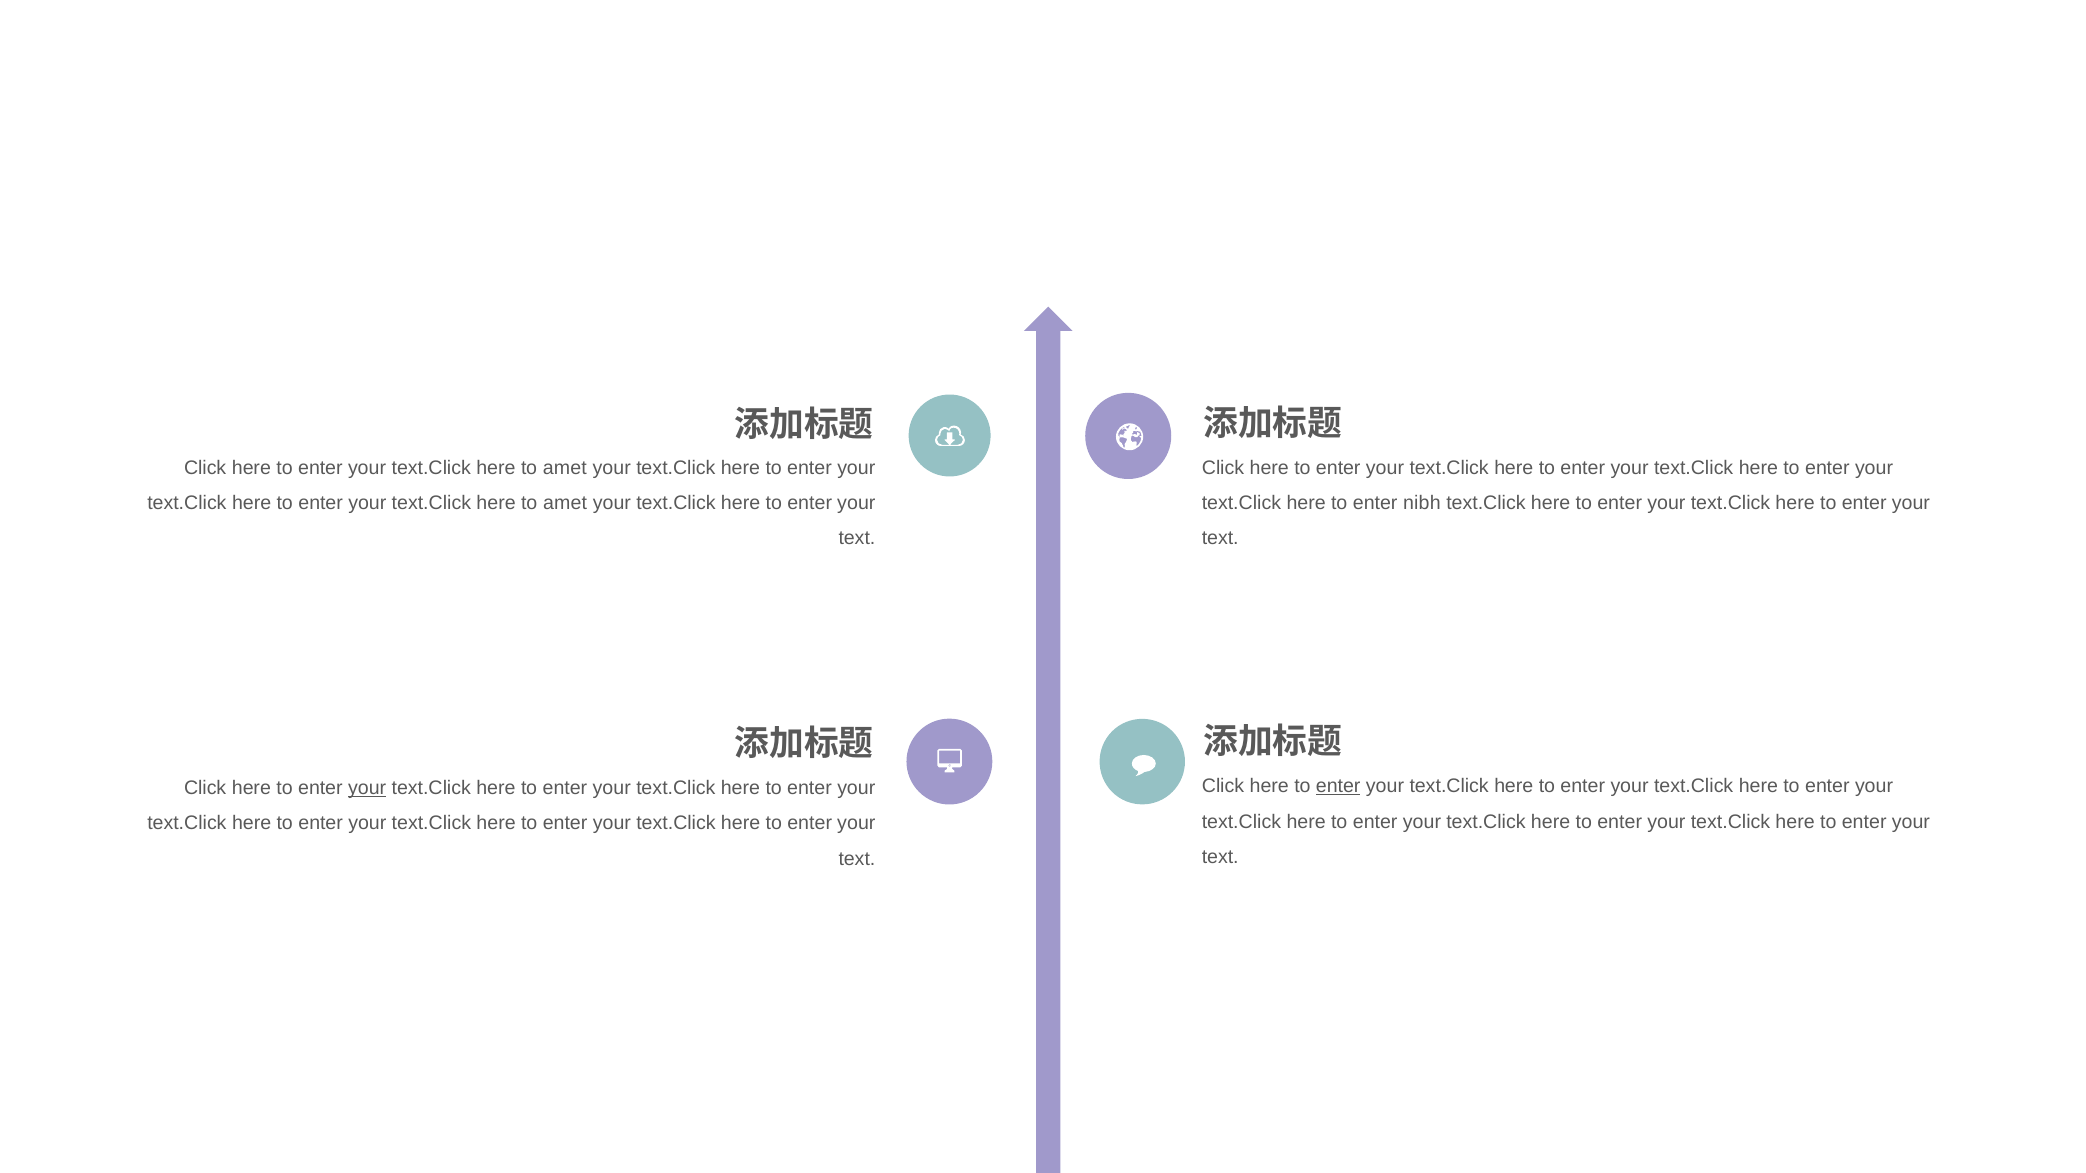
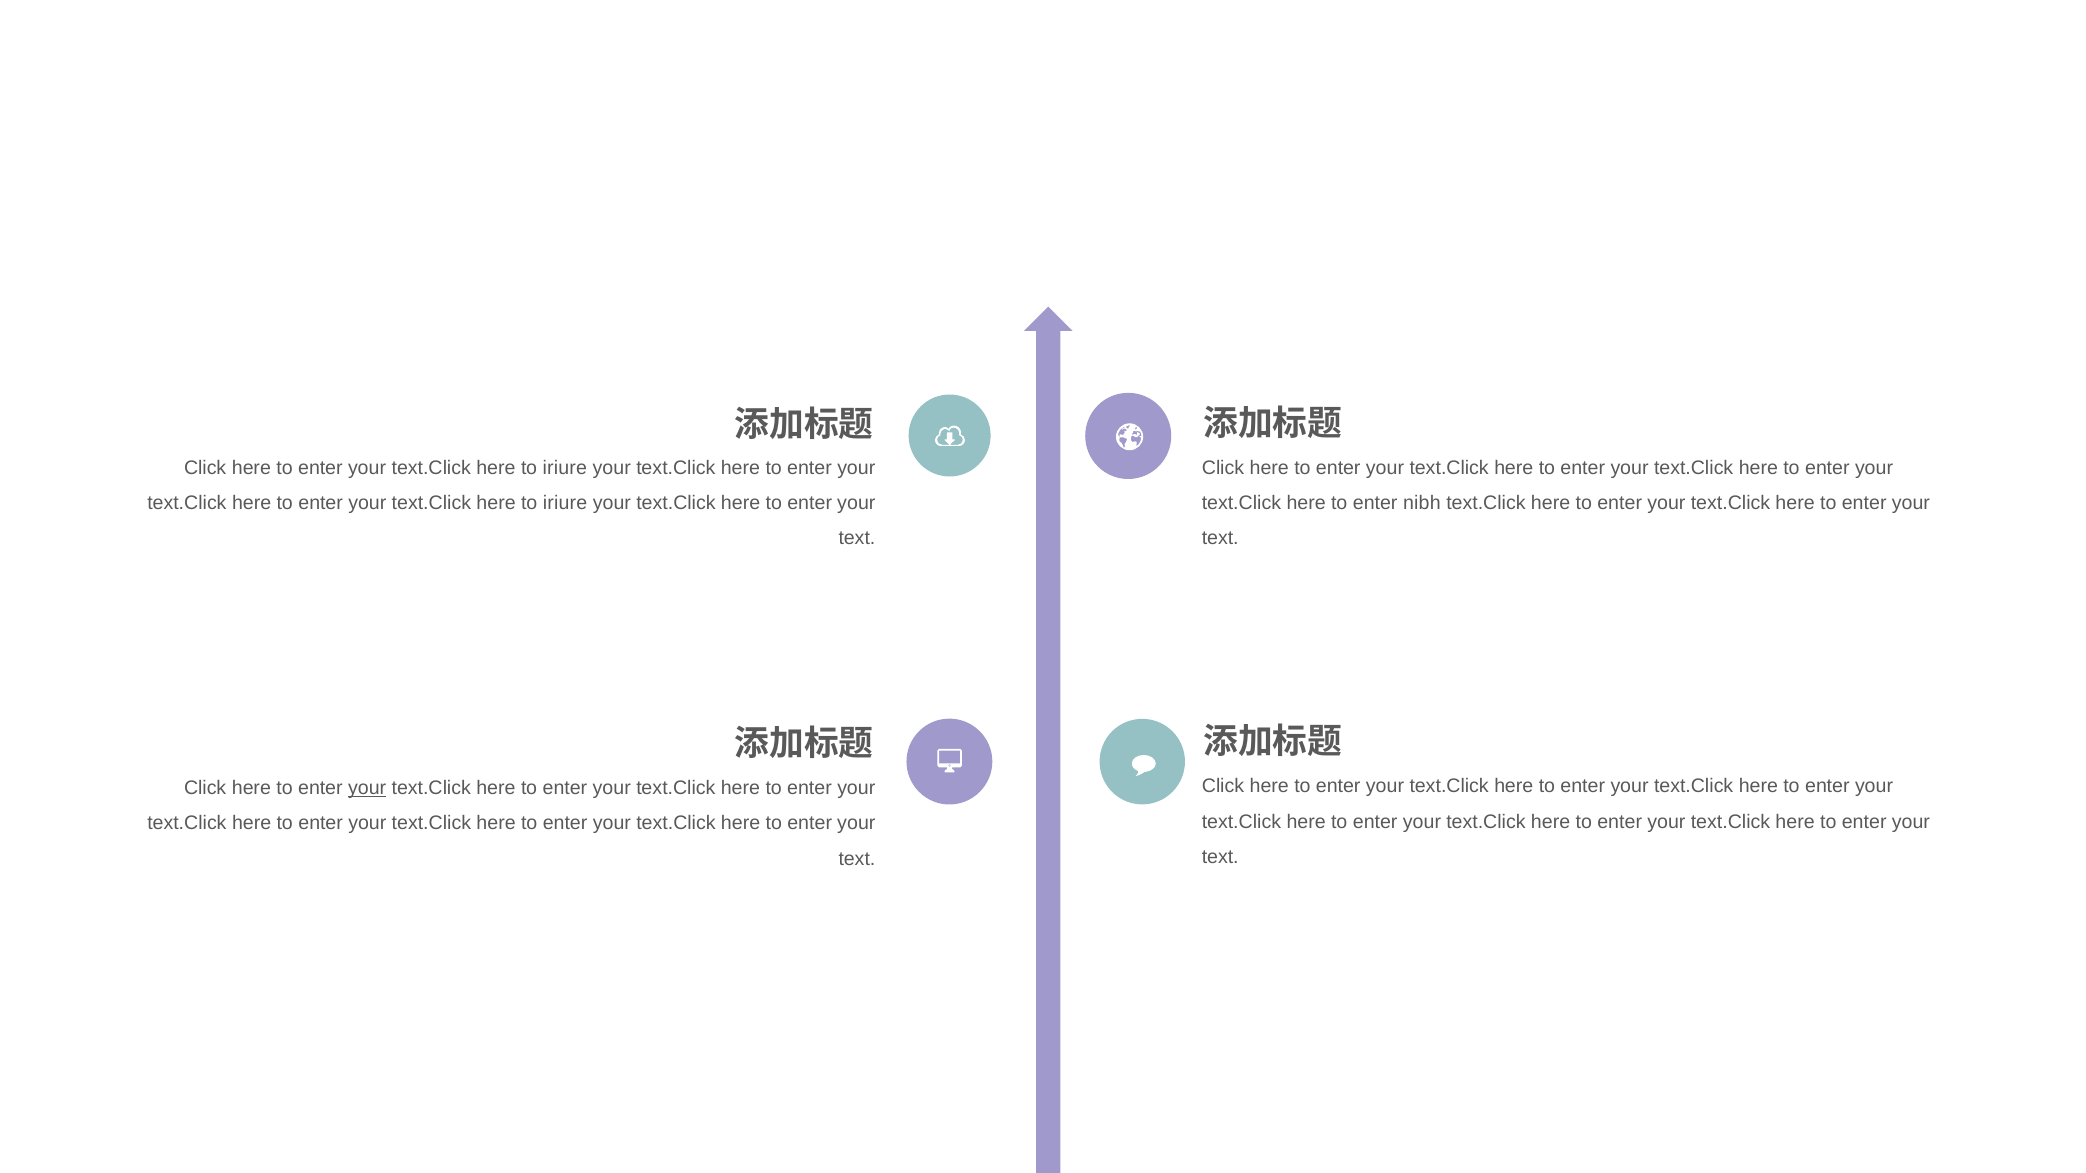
amet at (565, 468): amet -> iriure
amet at (565, 503): amet -> iriure
enter at (1338, 787) underline: present -> none
